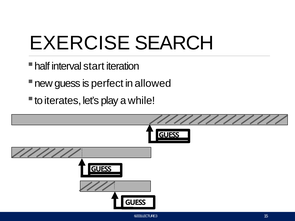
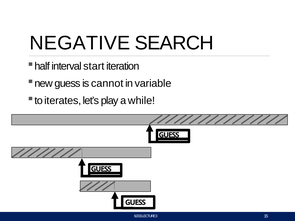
EXERCISE: EXERCISE -> NEGATIVE
perfect: perfect -> cannot
allowed: allowed -> variable
